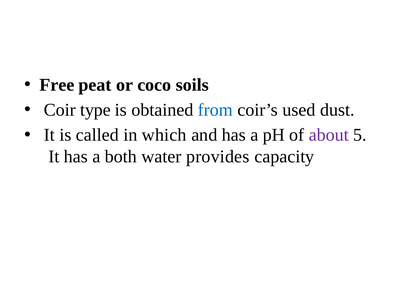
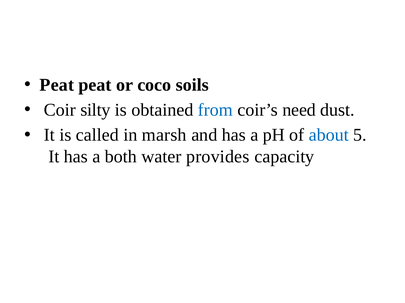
Free at (57, 85): Free -> Peat
type: type -> silty
used: used -> need
which: which -> marsh
about colour: purple -> blue
